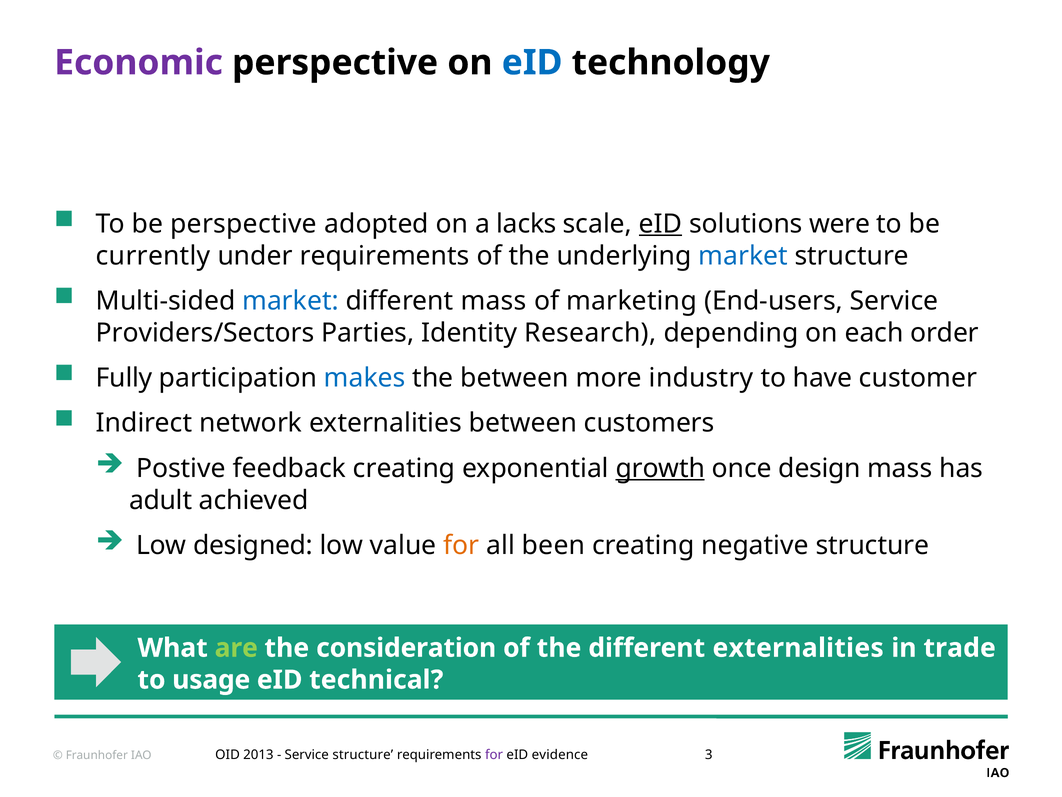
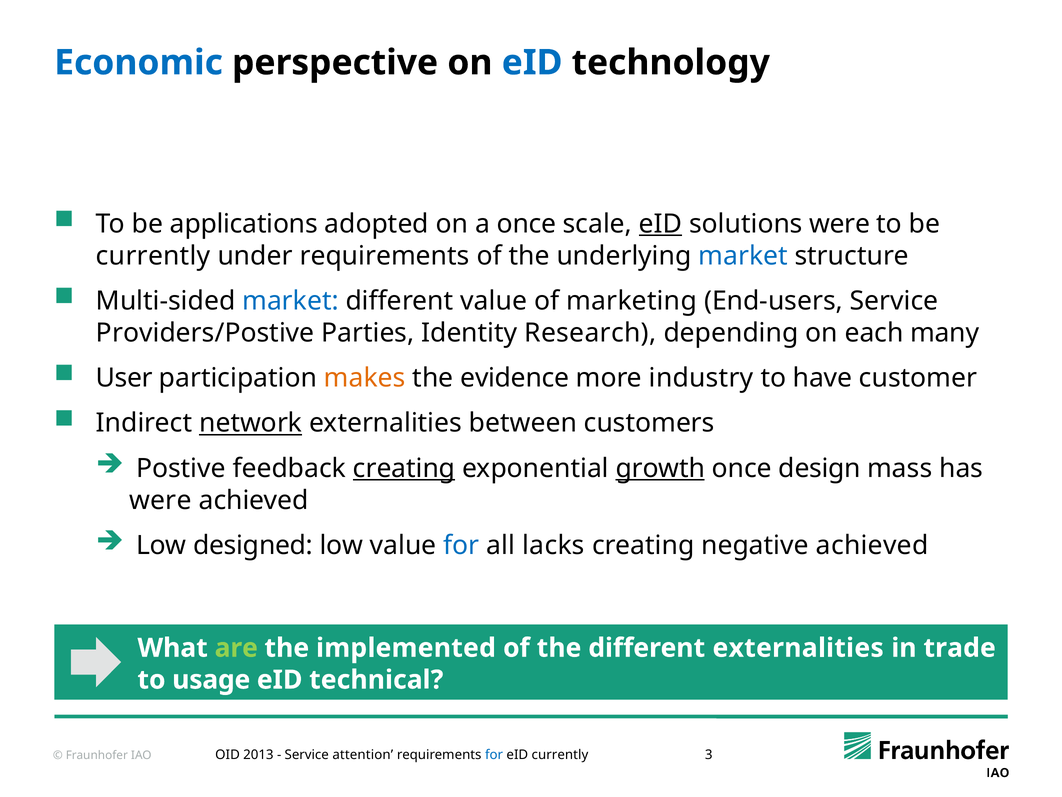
Economic colour: purple -> blue
be perspective: perspective -> applications
a lacks: lacks -> once
different mass: mass -> value
Providers/Sectors: Providers/Sectors -> Providers/Postive
order: order -> many
Fully: Fully -> User
makes colour: blue -> orange
the between: between -> evidence
network underline: none -> present
creating at (404, 468) underline: none -> present
adult at (161, 500): adult -> were
for at (461, 545) colour: orange -> blue
been: been -> lacks
negative structure: structure -> achieved
consideration: consideration -> implemented
Service structure: structure -> attention
for at (494, 754) colour: purple -> blue
eID evidence: evidence -> currently
